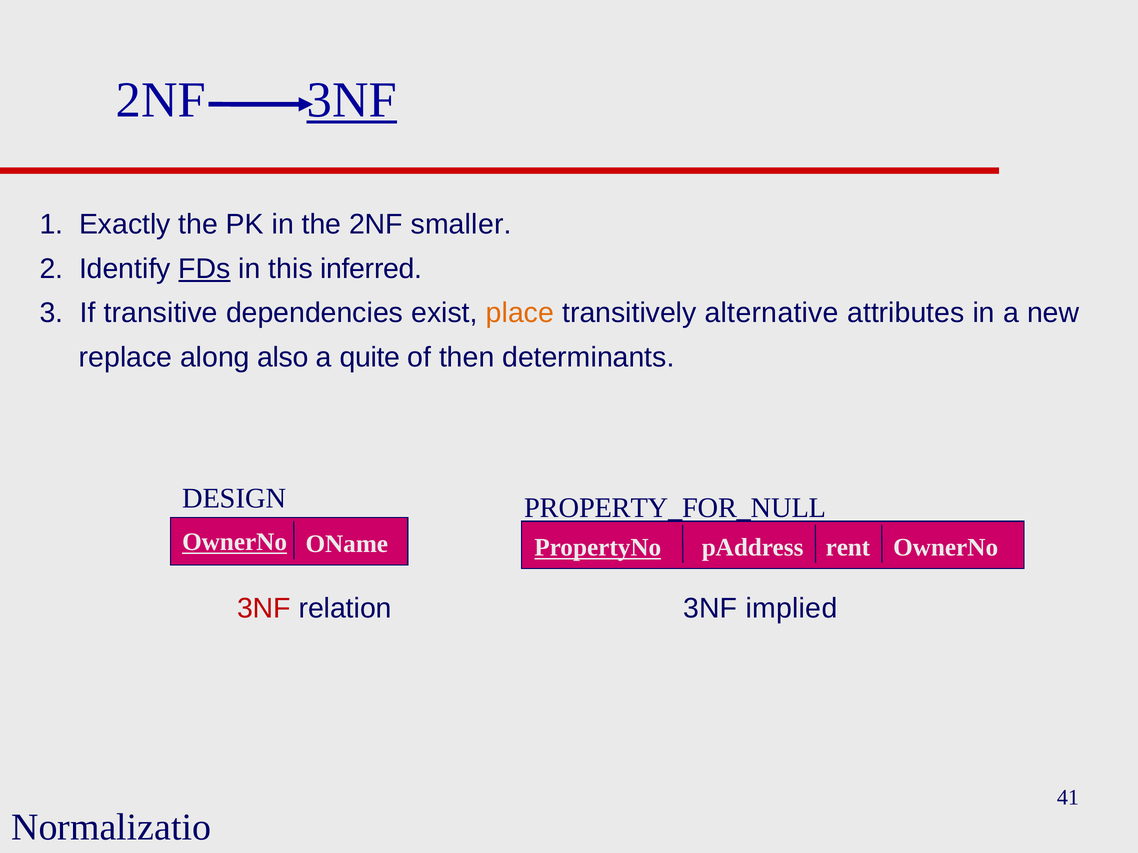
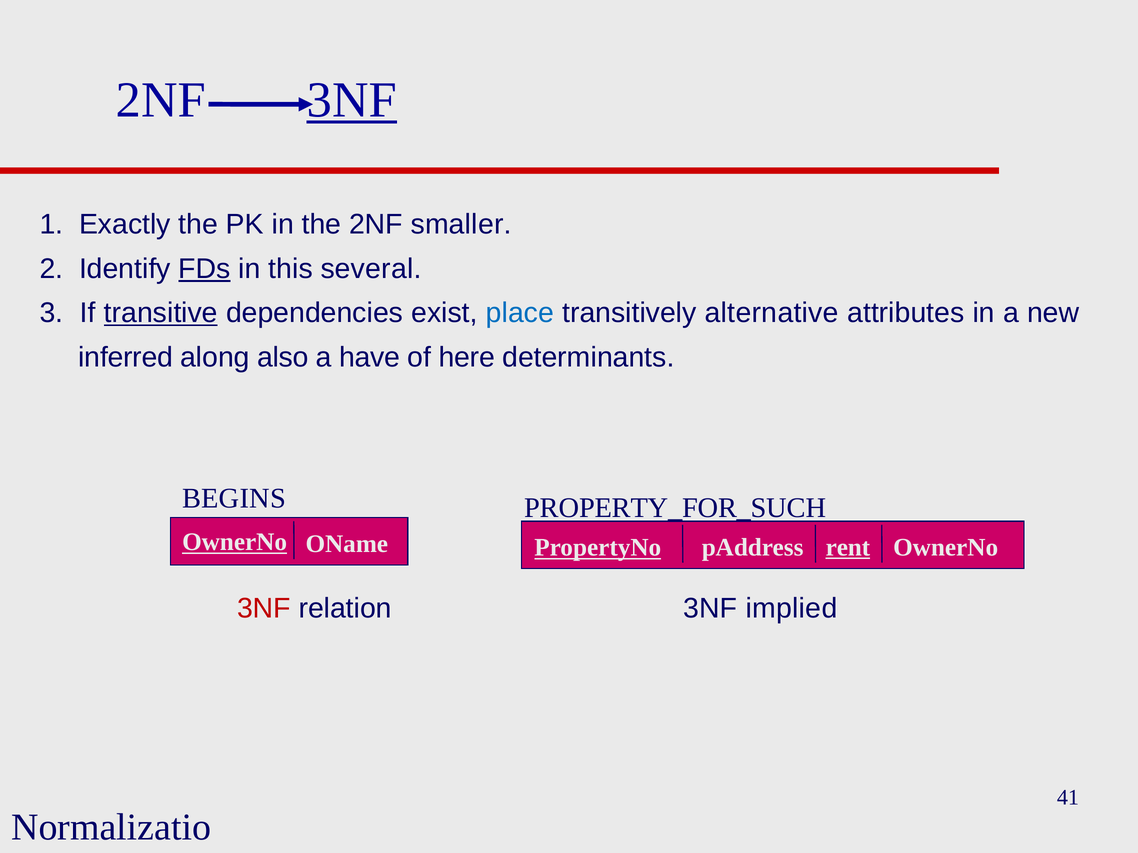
inferred: inferred -> several
transitive underline: none -> present
place colour: orange -> blue
replace: replace -> inferred
quite: quite -> have
then: then -> here
DESIGN: DESIGN -> BEGINS
PROPERTY_FOR_NULL: PROPERTY_FOR_NULL -> PROPERTY_FOR_SUCH
rent underline: none -> present
